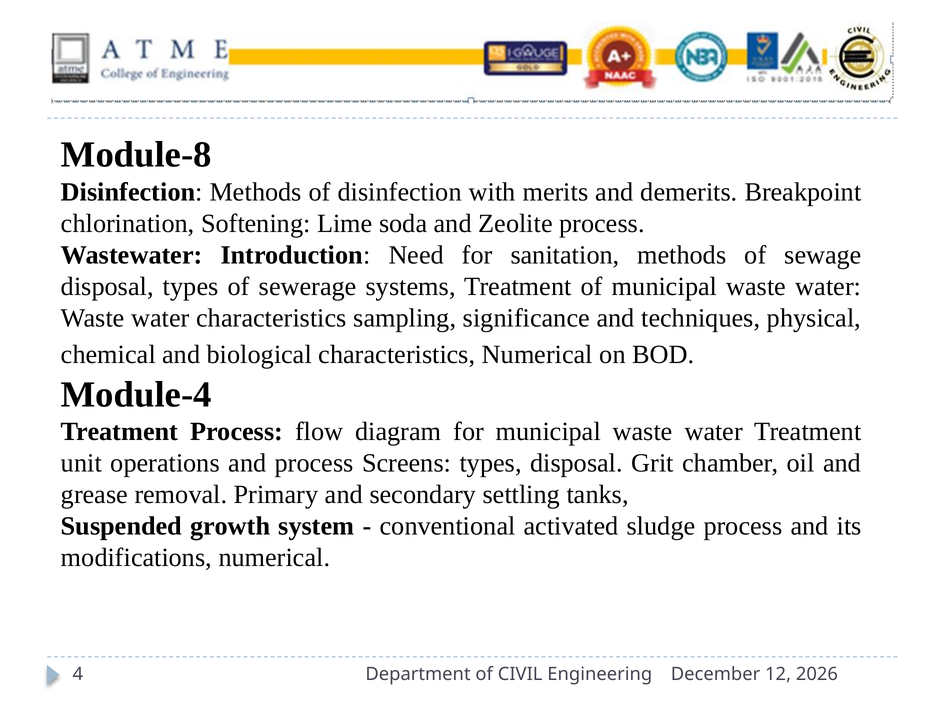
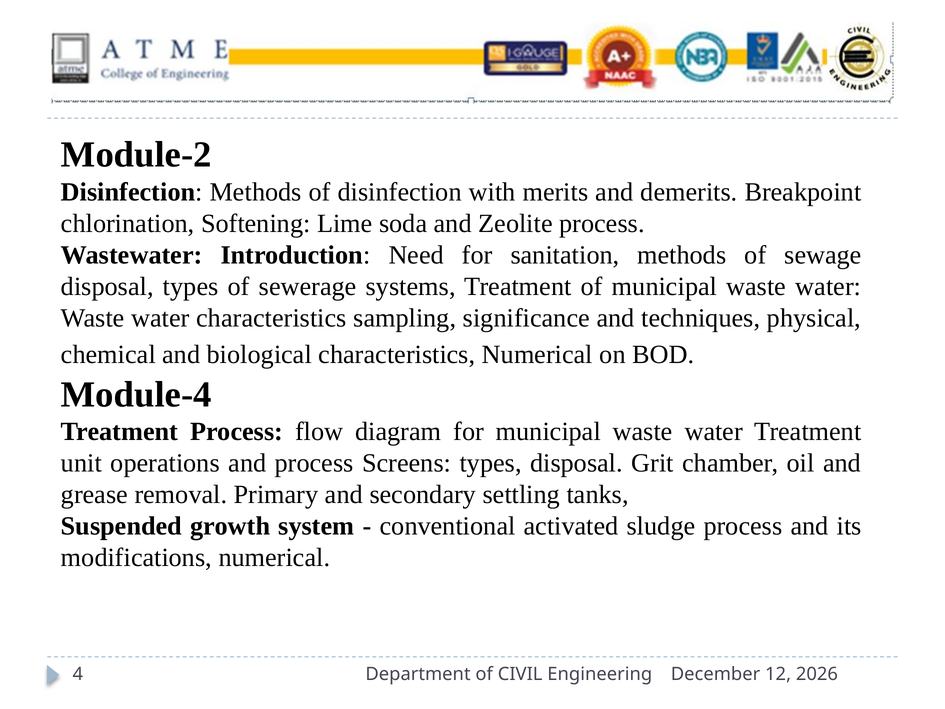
Module-8: Module-8 -> Module-2
